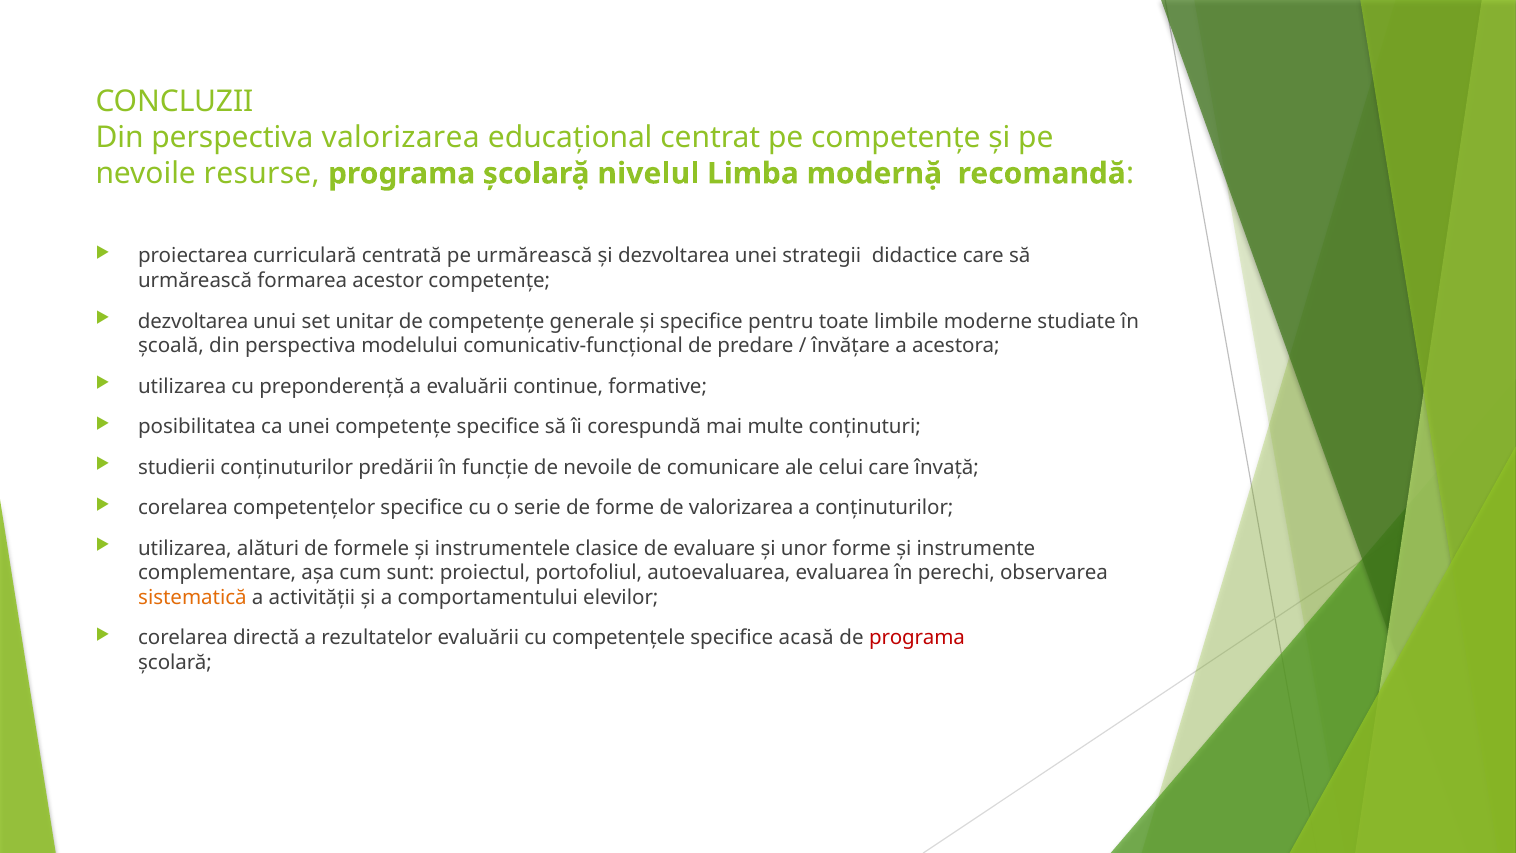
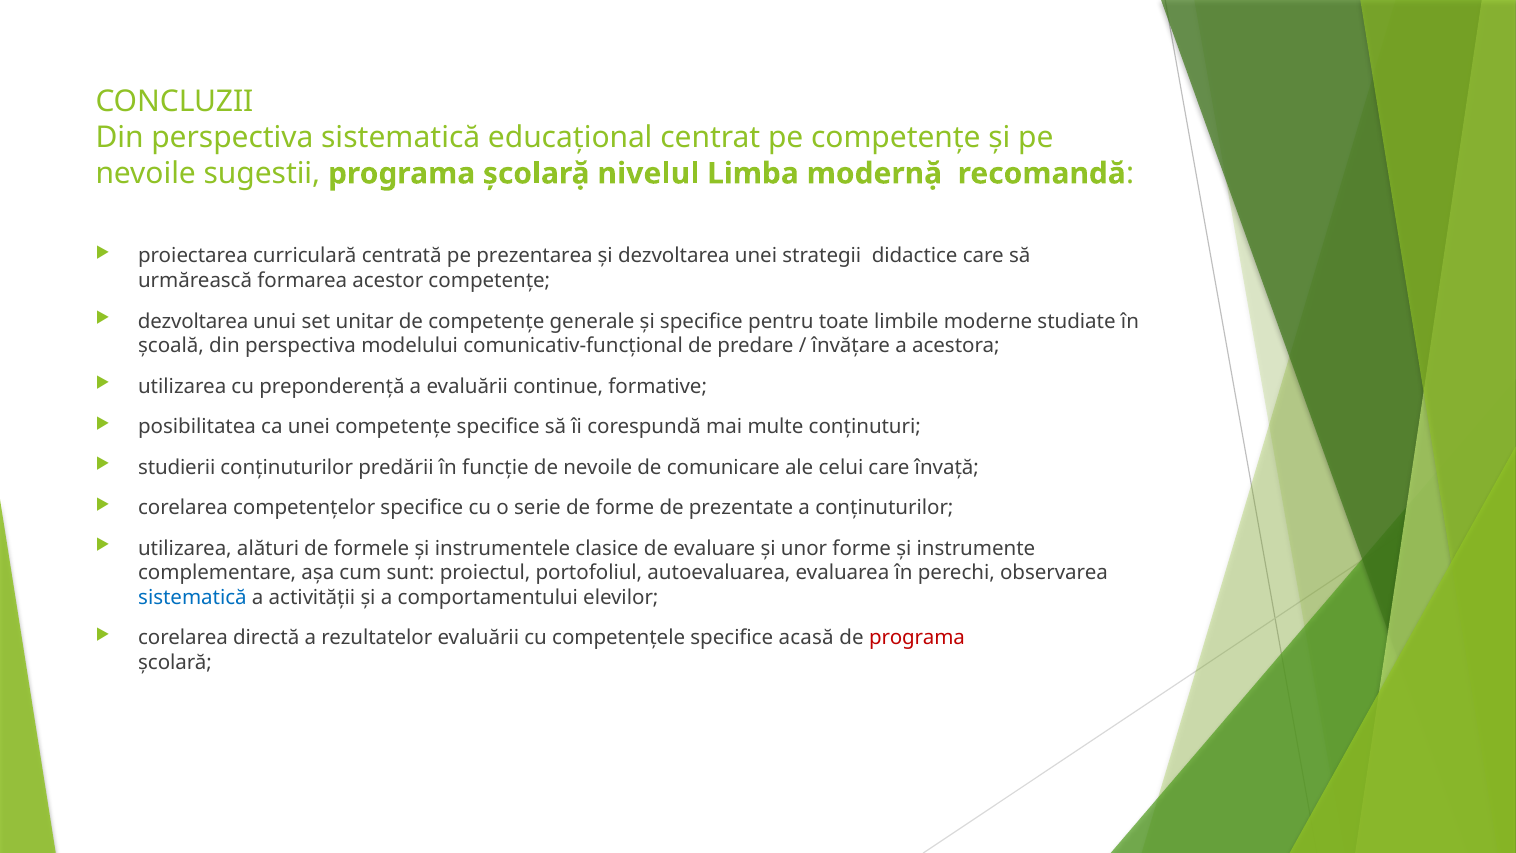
perspectiva valorizarea: valorizarea -> sistematică
resurse: resurse -> sugestii
pe urmărească: urmărească -> prezentarea
de valorizarea: valorizarea -> prezentate
sistematică at (192, 597) colour: orange -> blue
